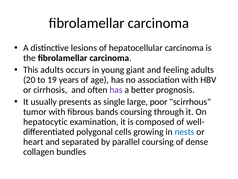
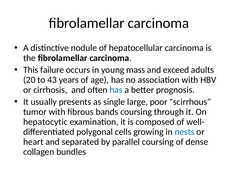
lesions: lesions -> nodule
This adults: adults -> failure
giant: giant -> mass
feeling: feeling -> exceed
19: 19 -> 43
has at (116, 90) colour: purple -> blue
